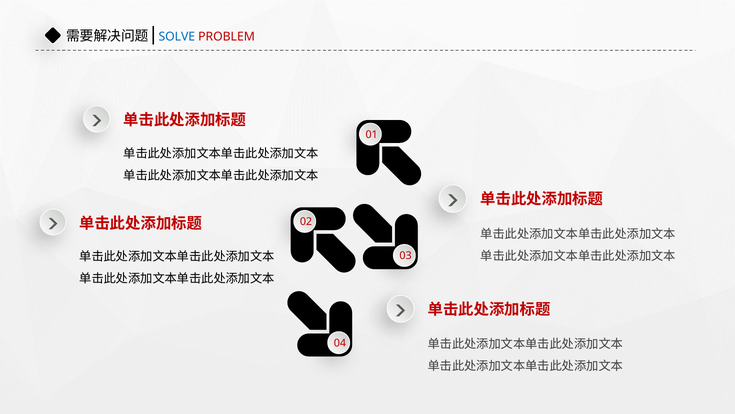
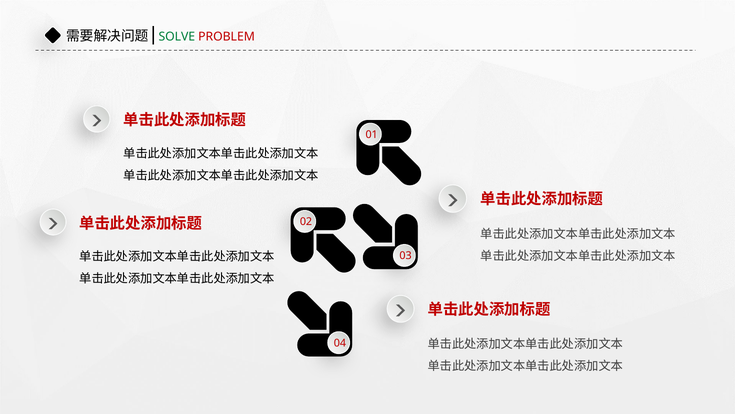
SOLVE colour: blue -> green
